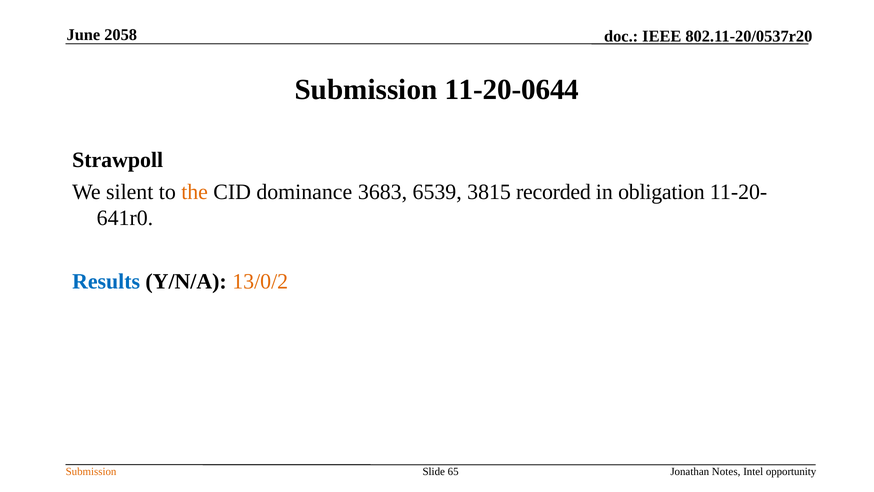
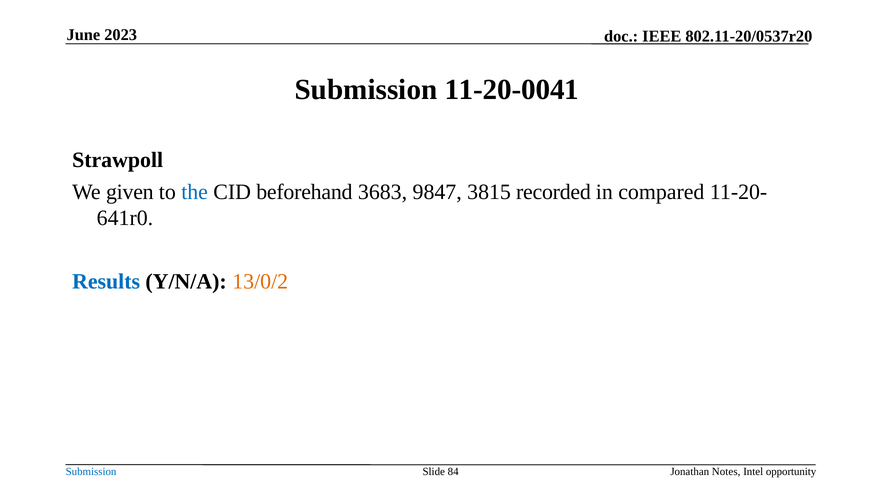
2058: 2058 -> 2023
11-20-0644: 11-20-0644 -> 11-20-0041
silent: silent -> given
the colour: orange -> blue
dominance: dominance -> beforehand
6539: 6539 -> 9847
obligation: obligation -> compared
Submission at (91, 471) colour: orange -> blue
65: 65 -> 84
